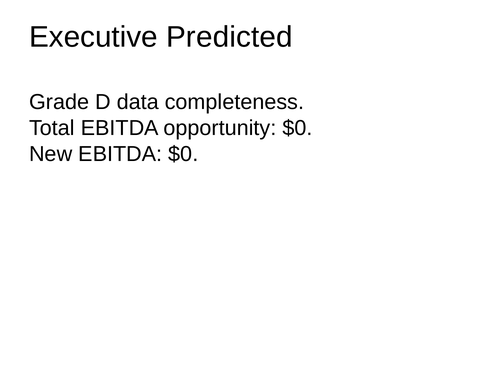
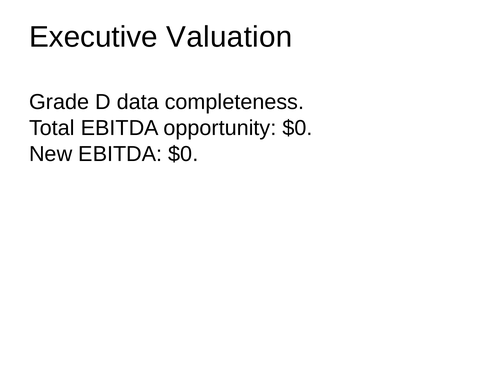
Predicted: Predicted -> Valuation
